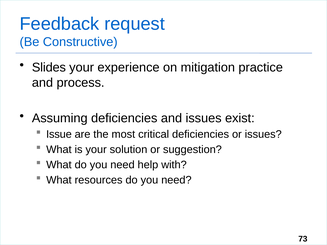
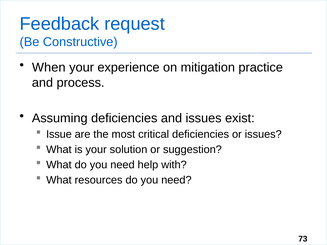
Slides: Slides -> When
